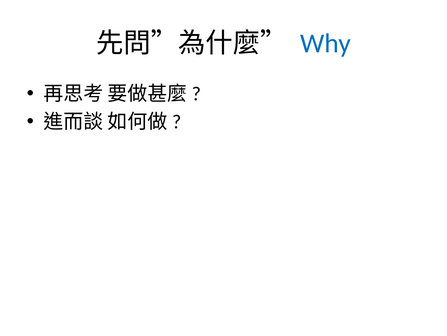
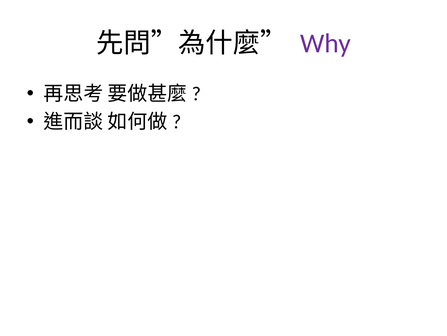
Why colour: blue -> purple
